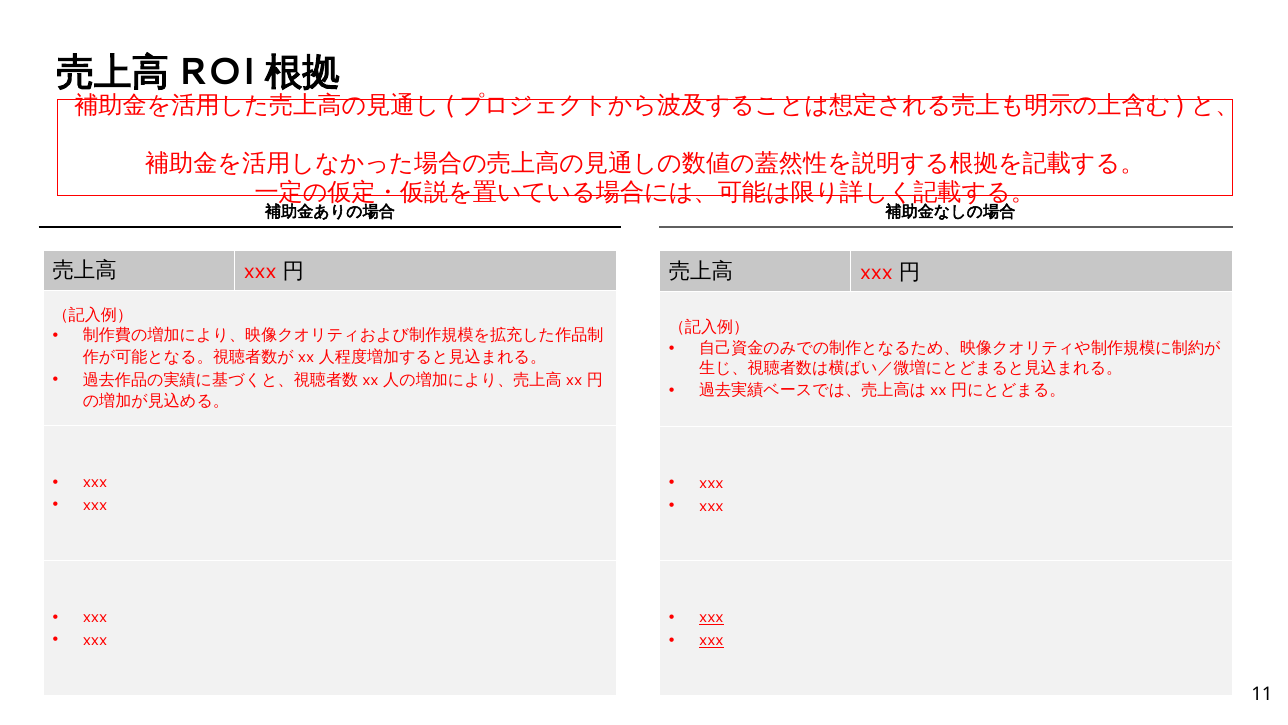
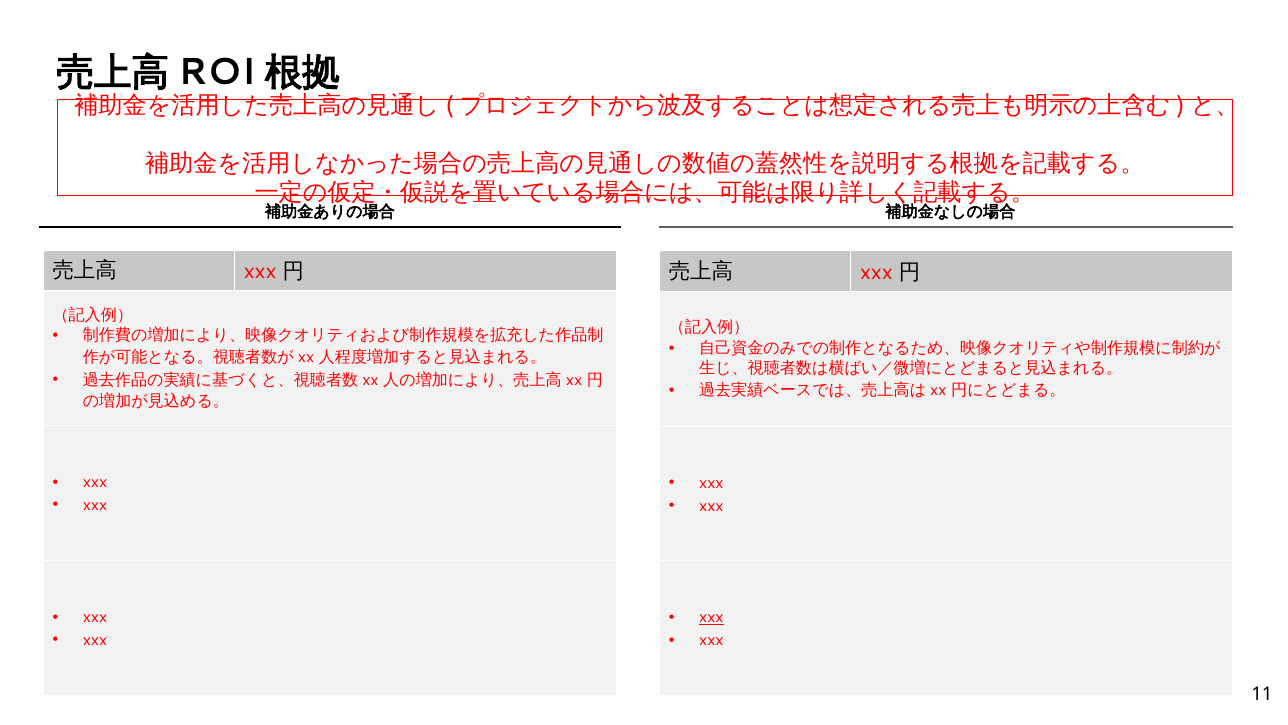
xxx at (711, 640) underline: present -> none
